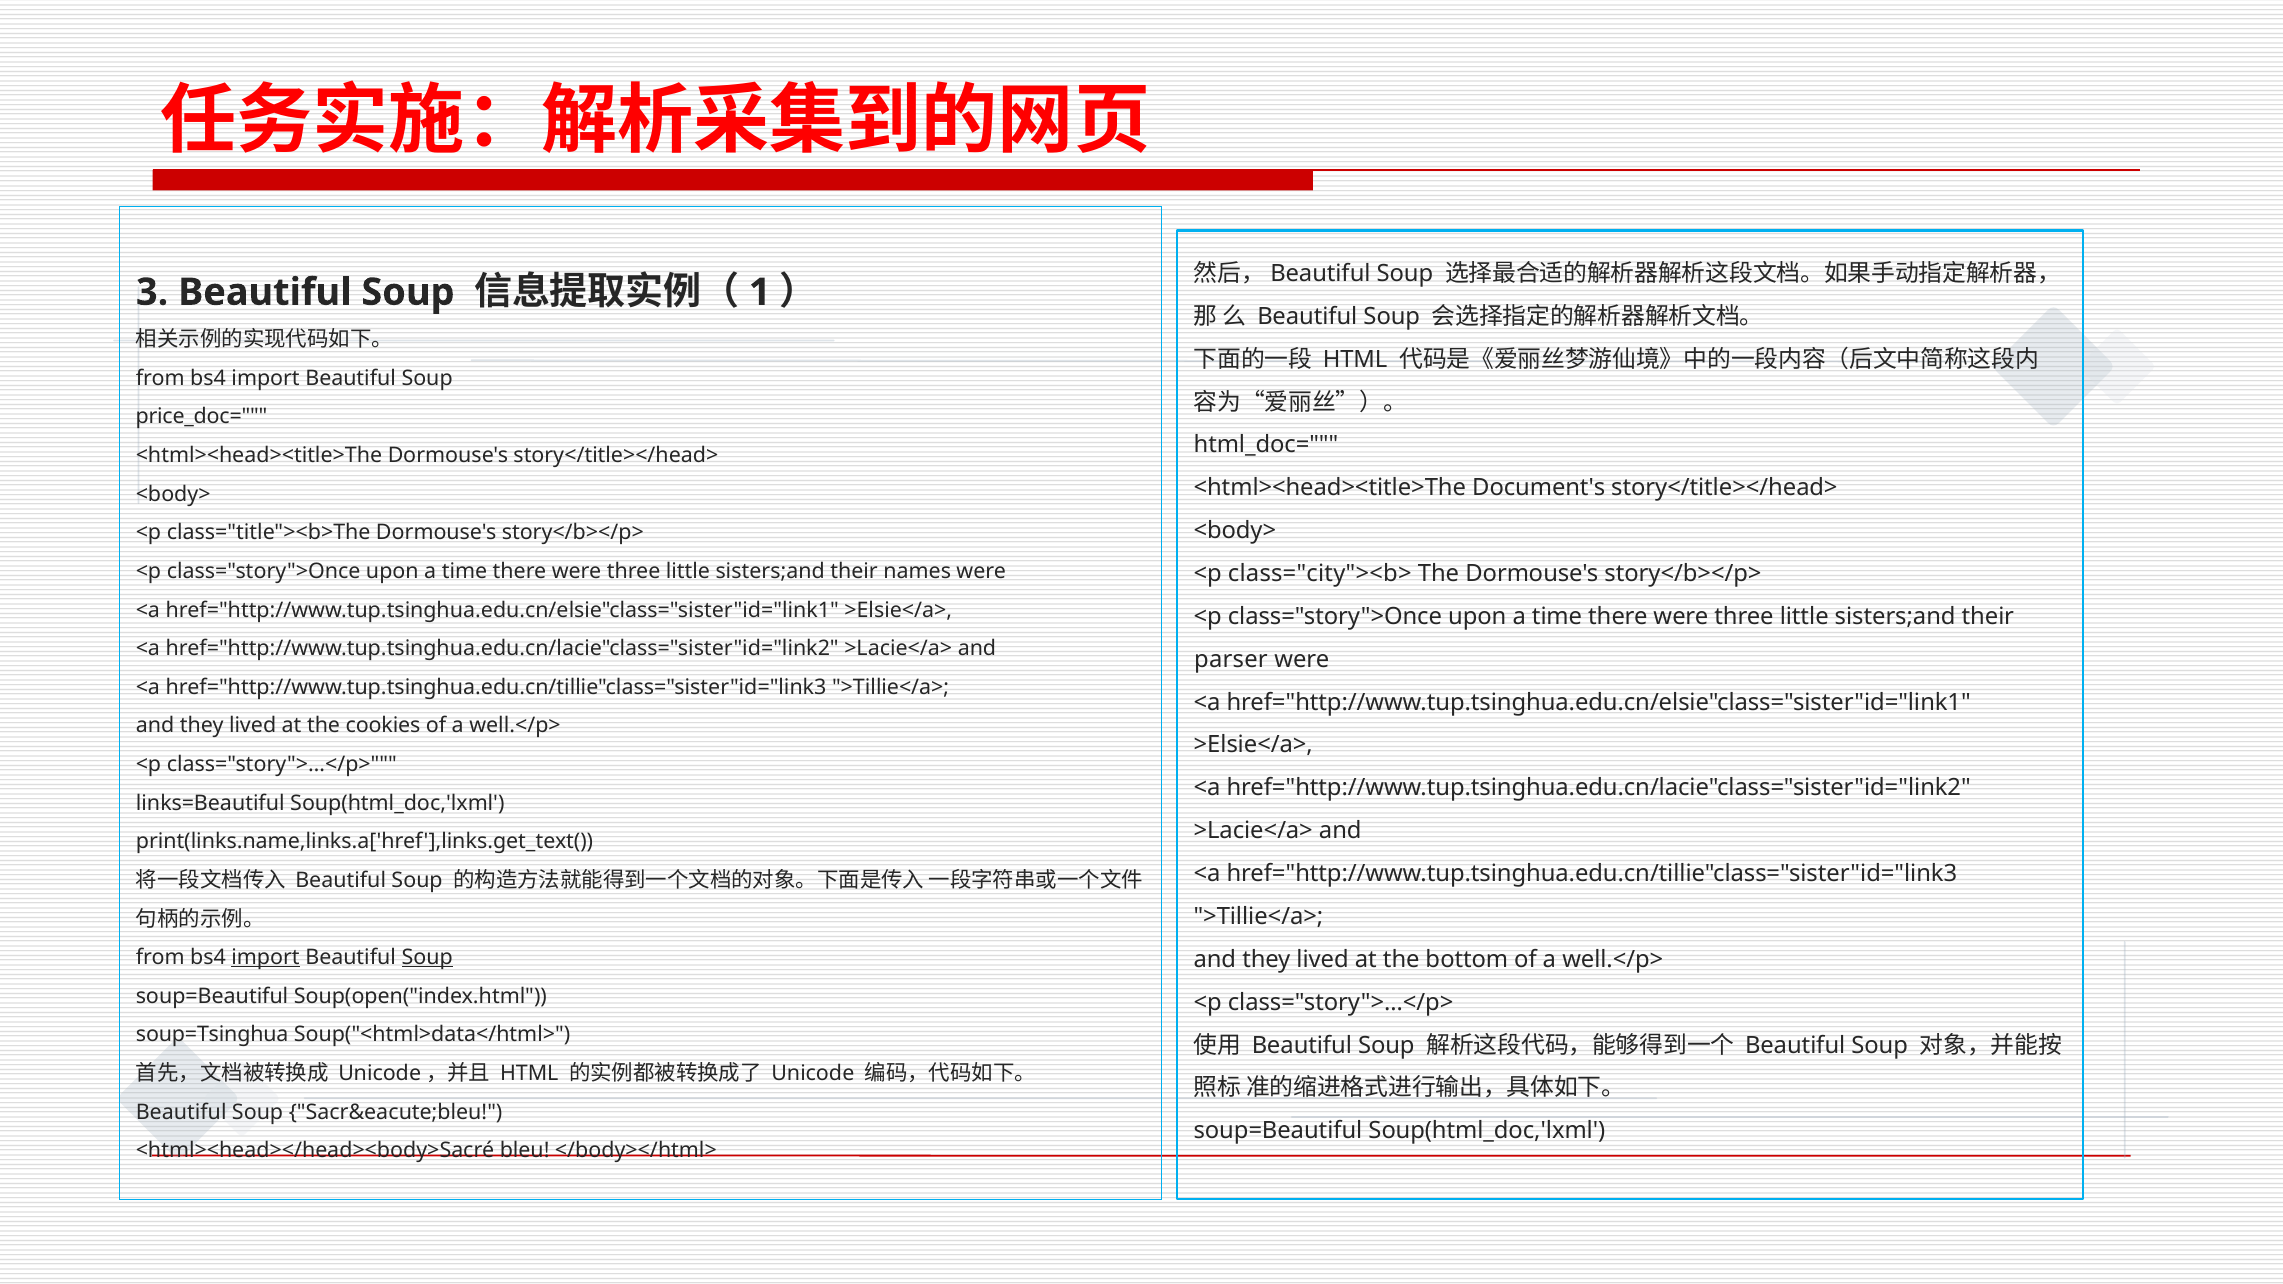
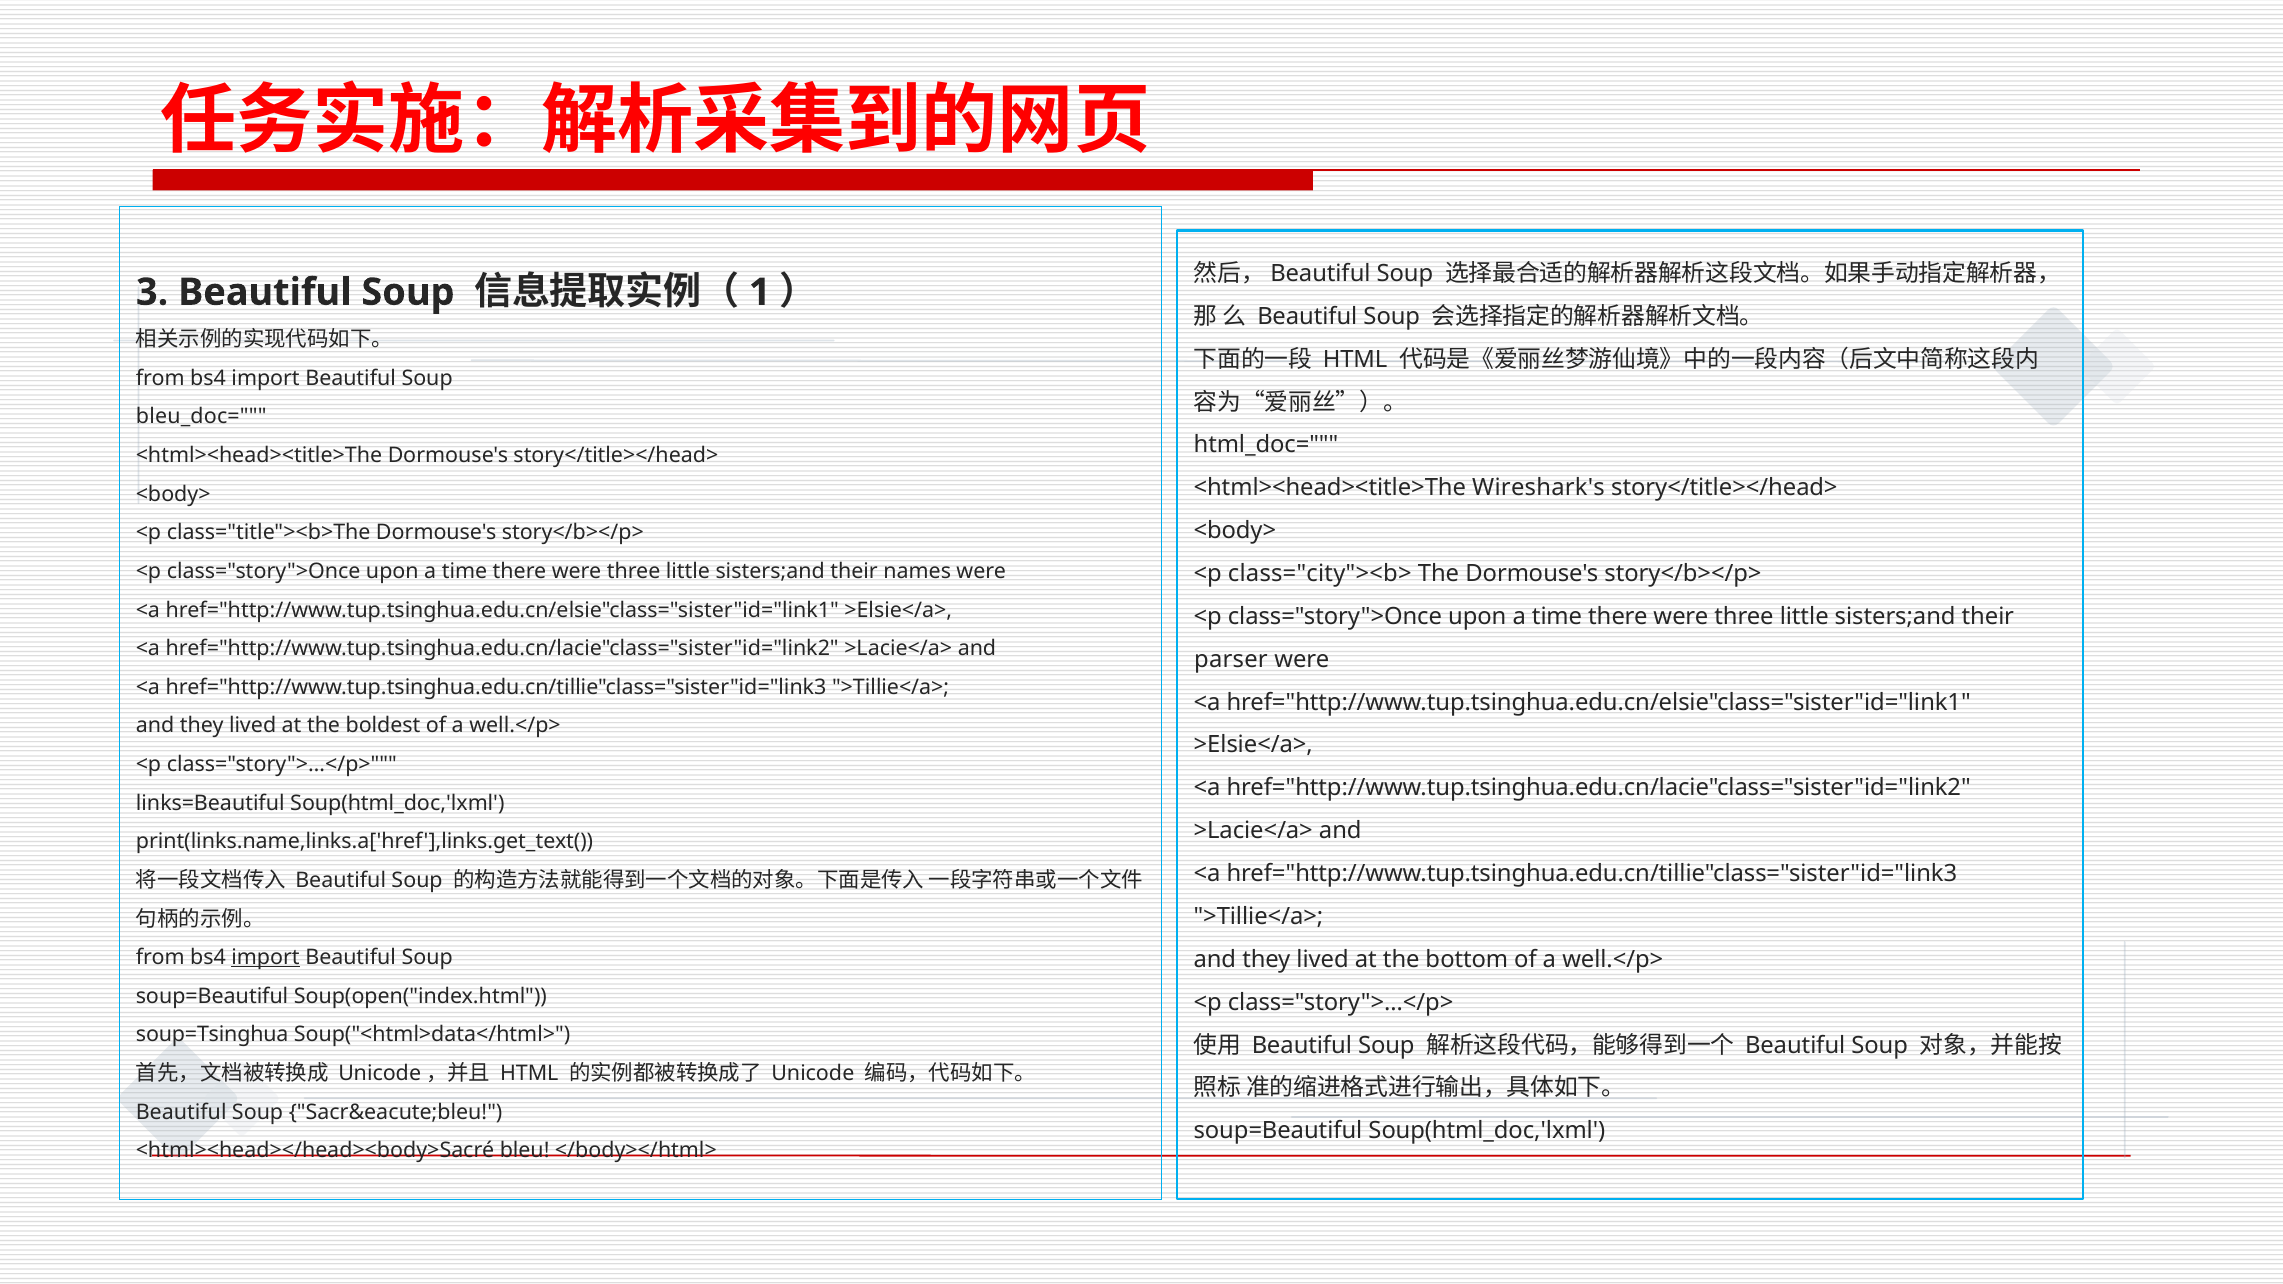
price_doc=: price_doc= -> bleu_doc=
Document's: Document's -> Wireshark's
cookies: cookies -> boldest
Soup at (427, 958) underline: present -> none
